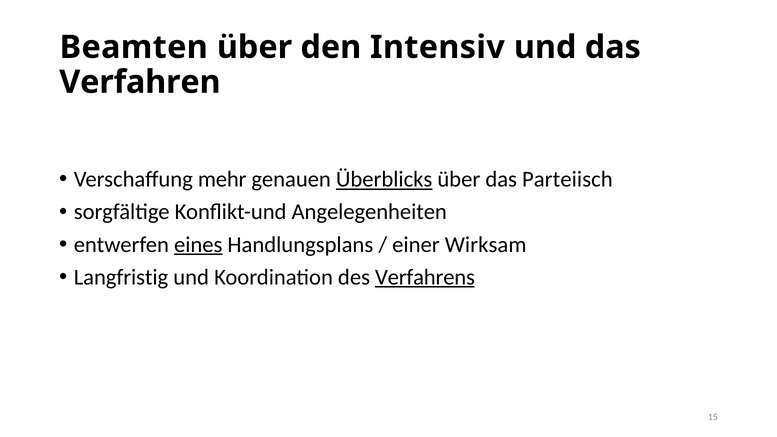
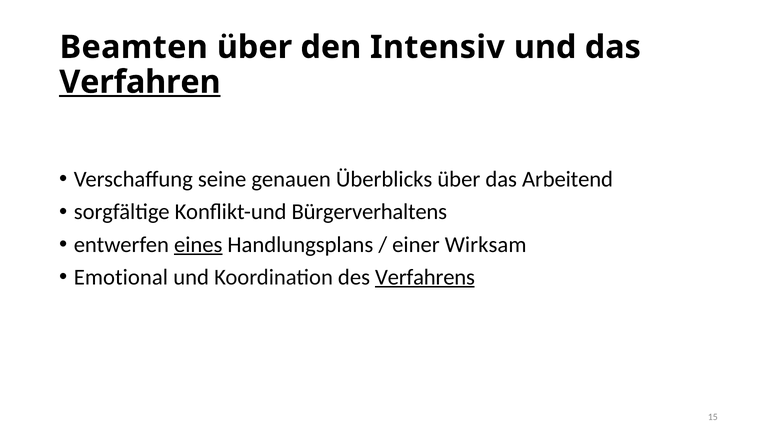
Verfahren underline: none -> present
mehr: mehr -> seine
Überblicks underline: present -> none
Parteiisch: Parteiisch -> Arbeitend
Angelegenheiten: Angelegenheiten -> Bürgerverhaltens
Langfristig: Langfristig -> Emotional
